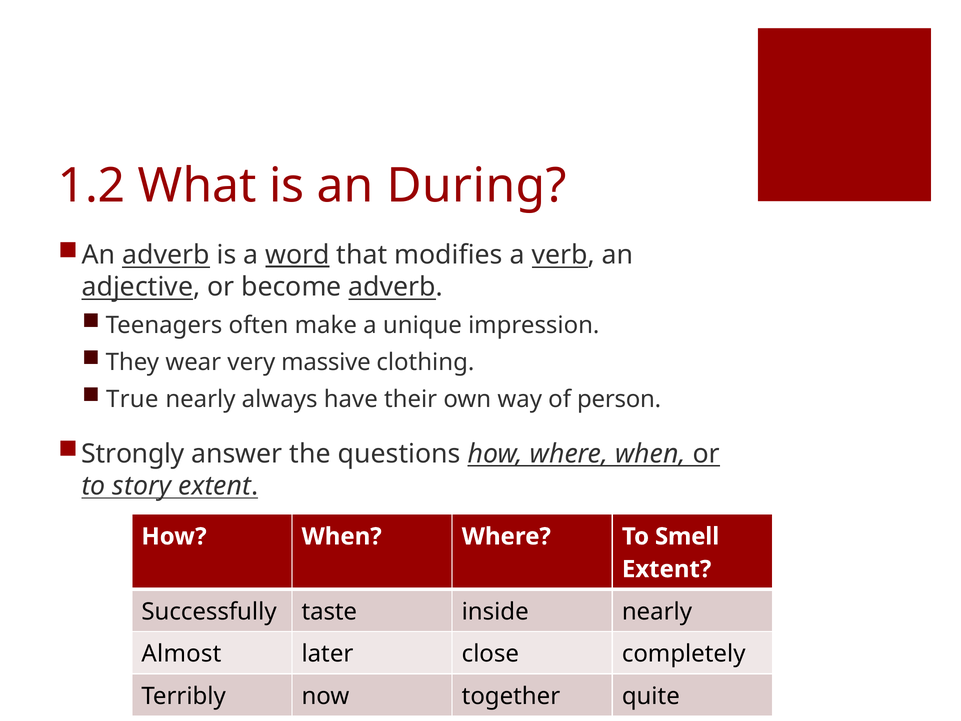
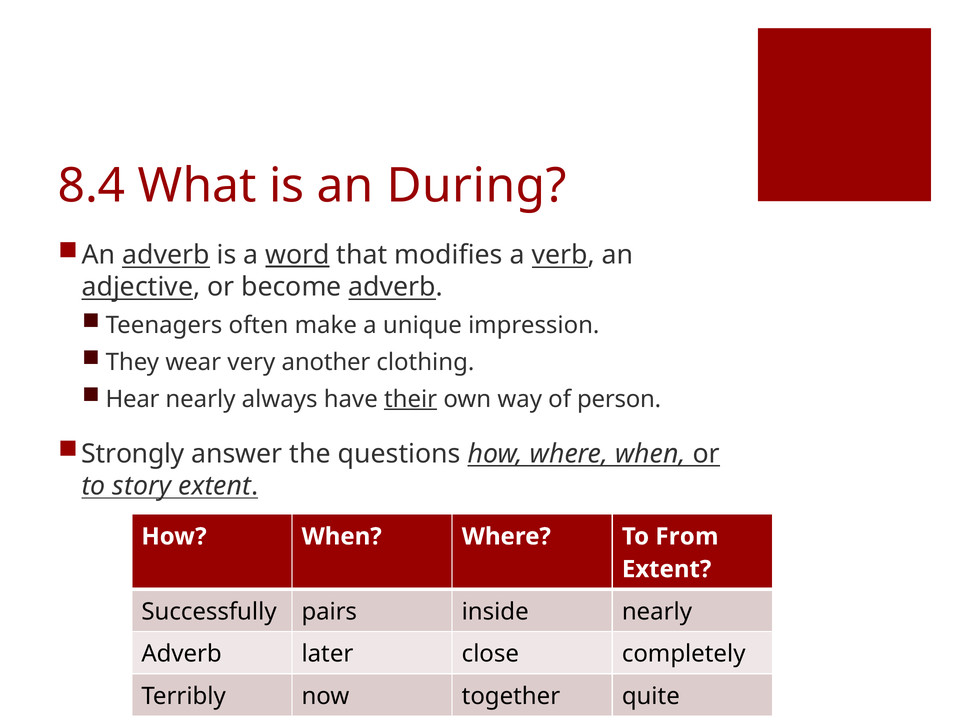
1.2: 1.2 -> 8.4
massive: massive -> another
True: True -> Hear
their underline: none -> present
Smell: Smell -> From
taste: taste -> pairs
Almost at (181, 654): Almost -> Adverb
